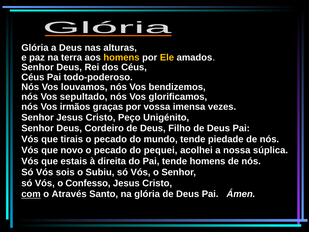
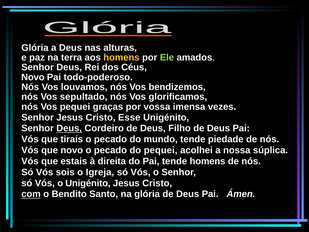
Ele colour: yellow -> light green
Céus at (33, 77): Céus -> Novo
Vos irmãos: irmãos -> pequei
Peço: Peço -> Esse
Deus at (69, 128) underline: none -> present
Subiu: Subiu -> Igreja
o Confesso: Confesso -> Unigénito
Através: Através -> Bendito
